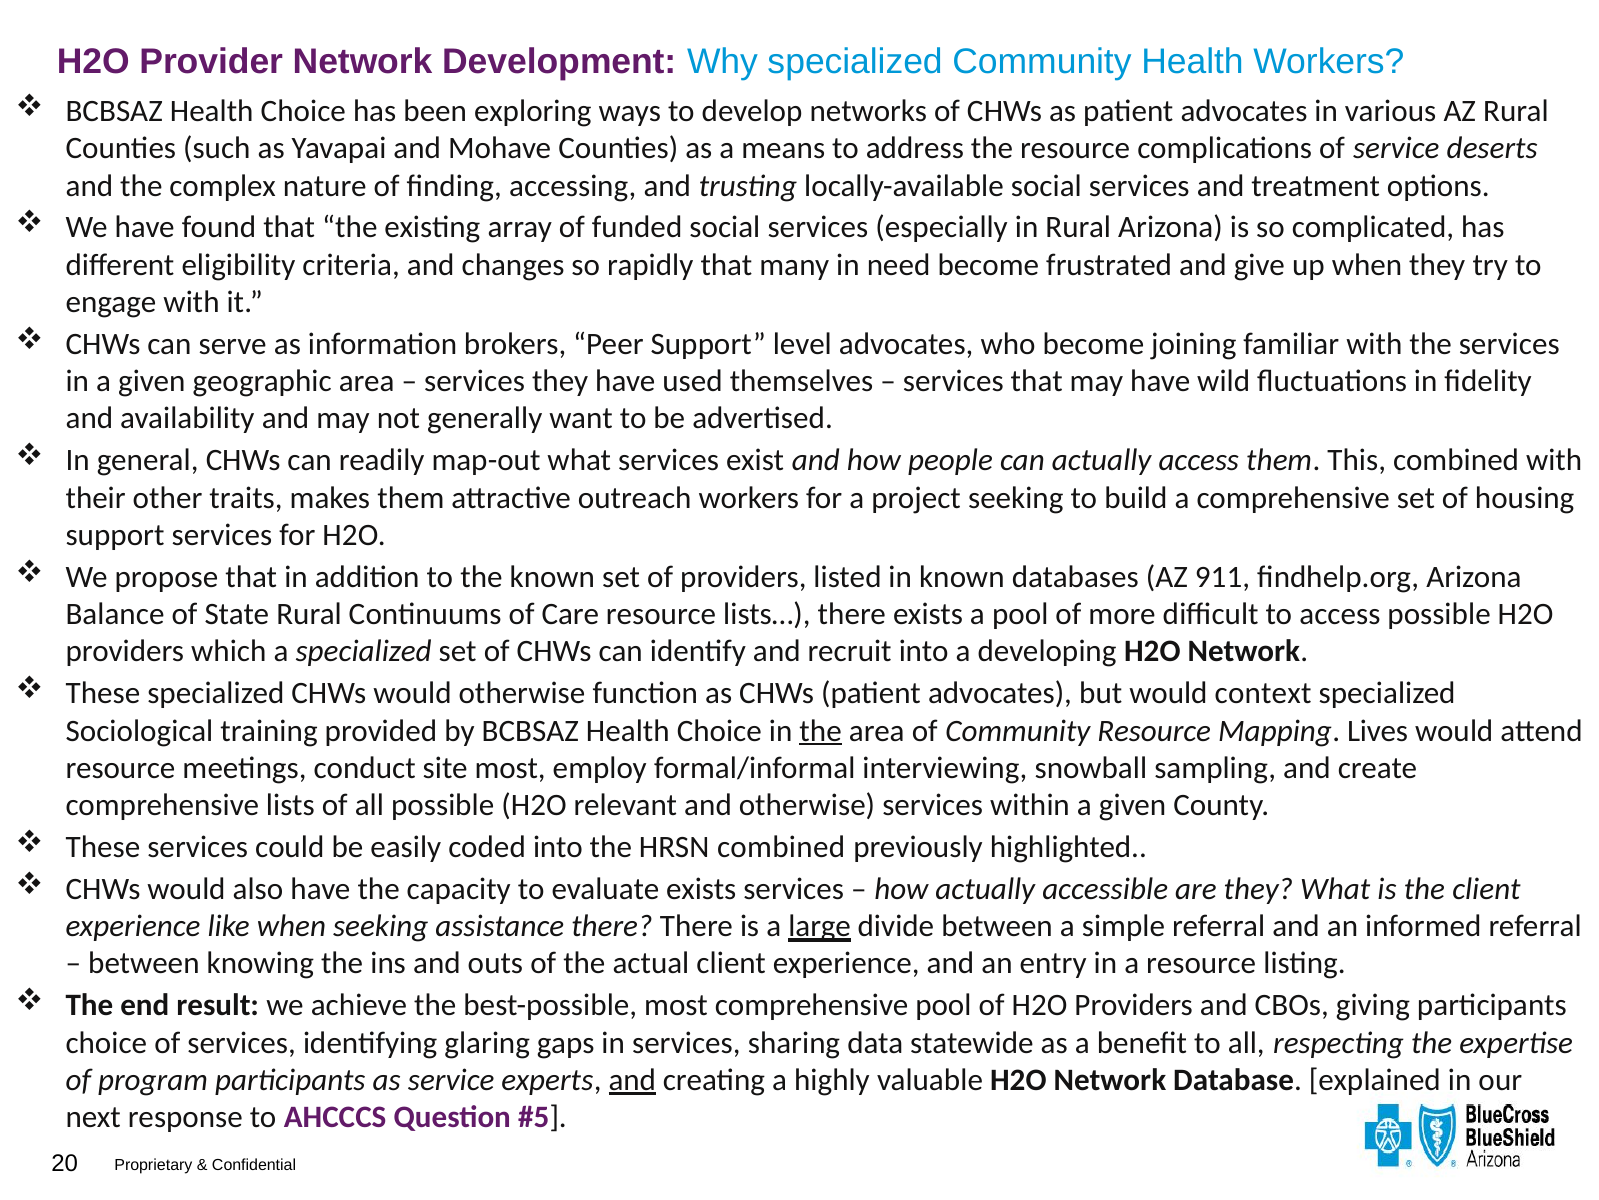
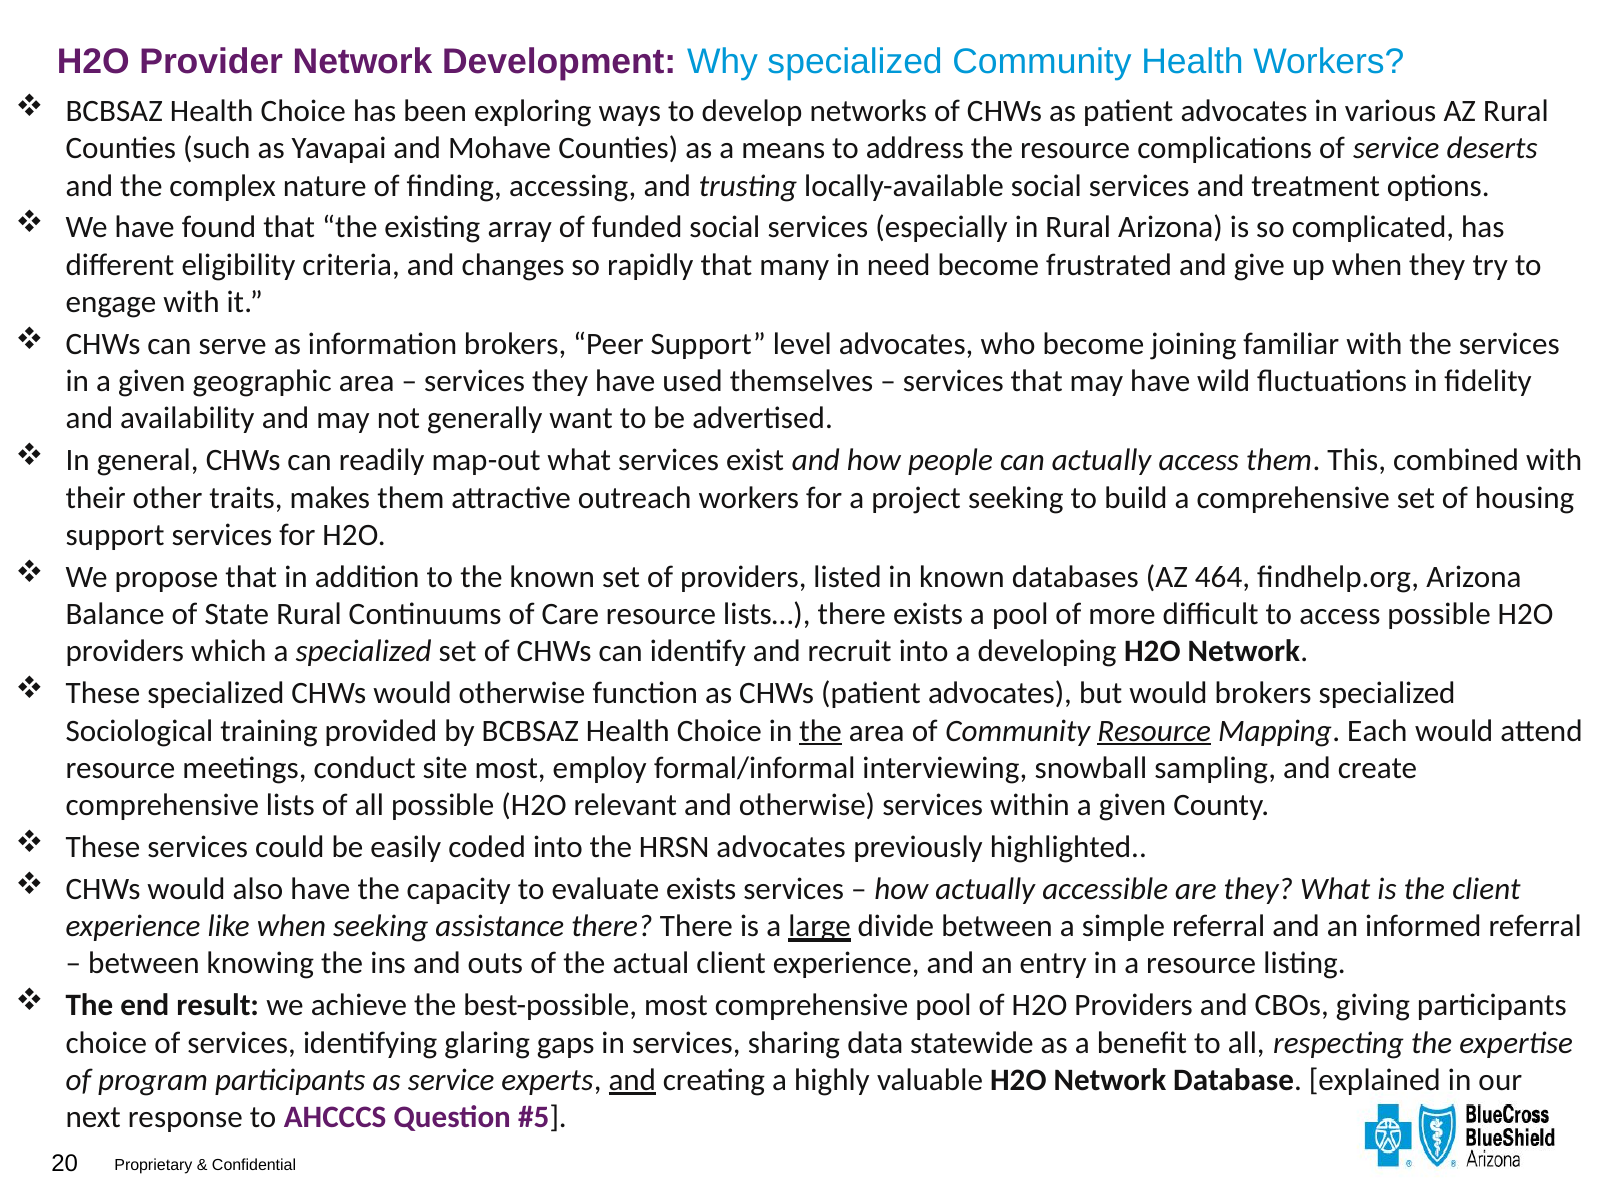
911: 911 -> 464
would context: context -> brokers
Resource at (1154, 730) underline: none -> present
Lives: Lives -> Each
HRSN combined: combined -> advocates
